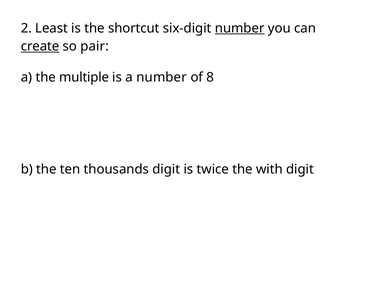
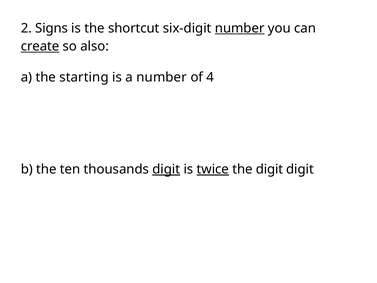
Least: Least -> Signs
pair: pair -> also
multiple: multiple -> starting
8: 8 -> 4
digit at (166, 169) underline: none -> present
twice underline: none -> present
the with: with -> digit
